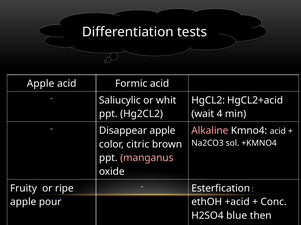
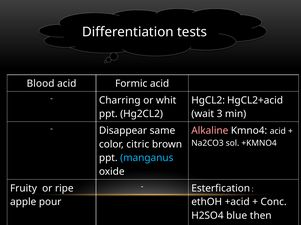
Apple at (41, 84): Apple -> Blood
Saliucylic: Saliucylic -> Charring
4: 4 -> 3
Disappear apple: apple -> same
manganus colour: pink -> light blue
